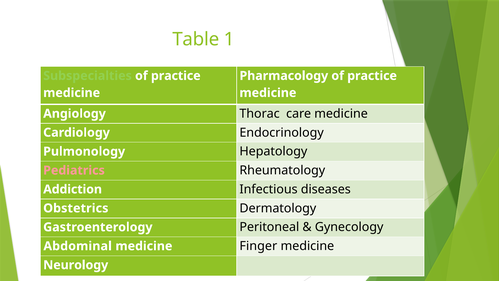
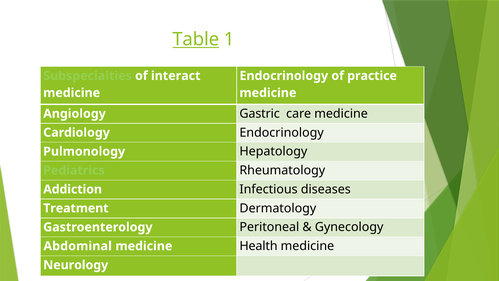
Table underline: none -> present
practice at (176, 76): practice -> interact
Pharmacology at (284, 76): Pharmacology -> Endocrinology
Thorac: Thorac -> Gastric
Pediatrics colour: pink -> light green
Obstetrics: Obstetrics -> Treatment
Finger: Finger -> Health
